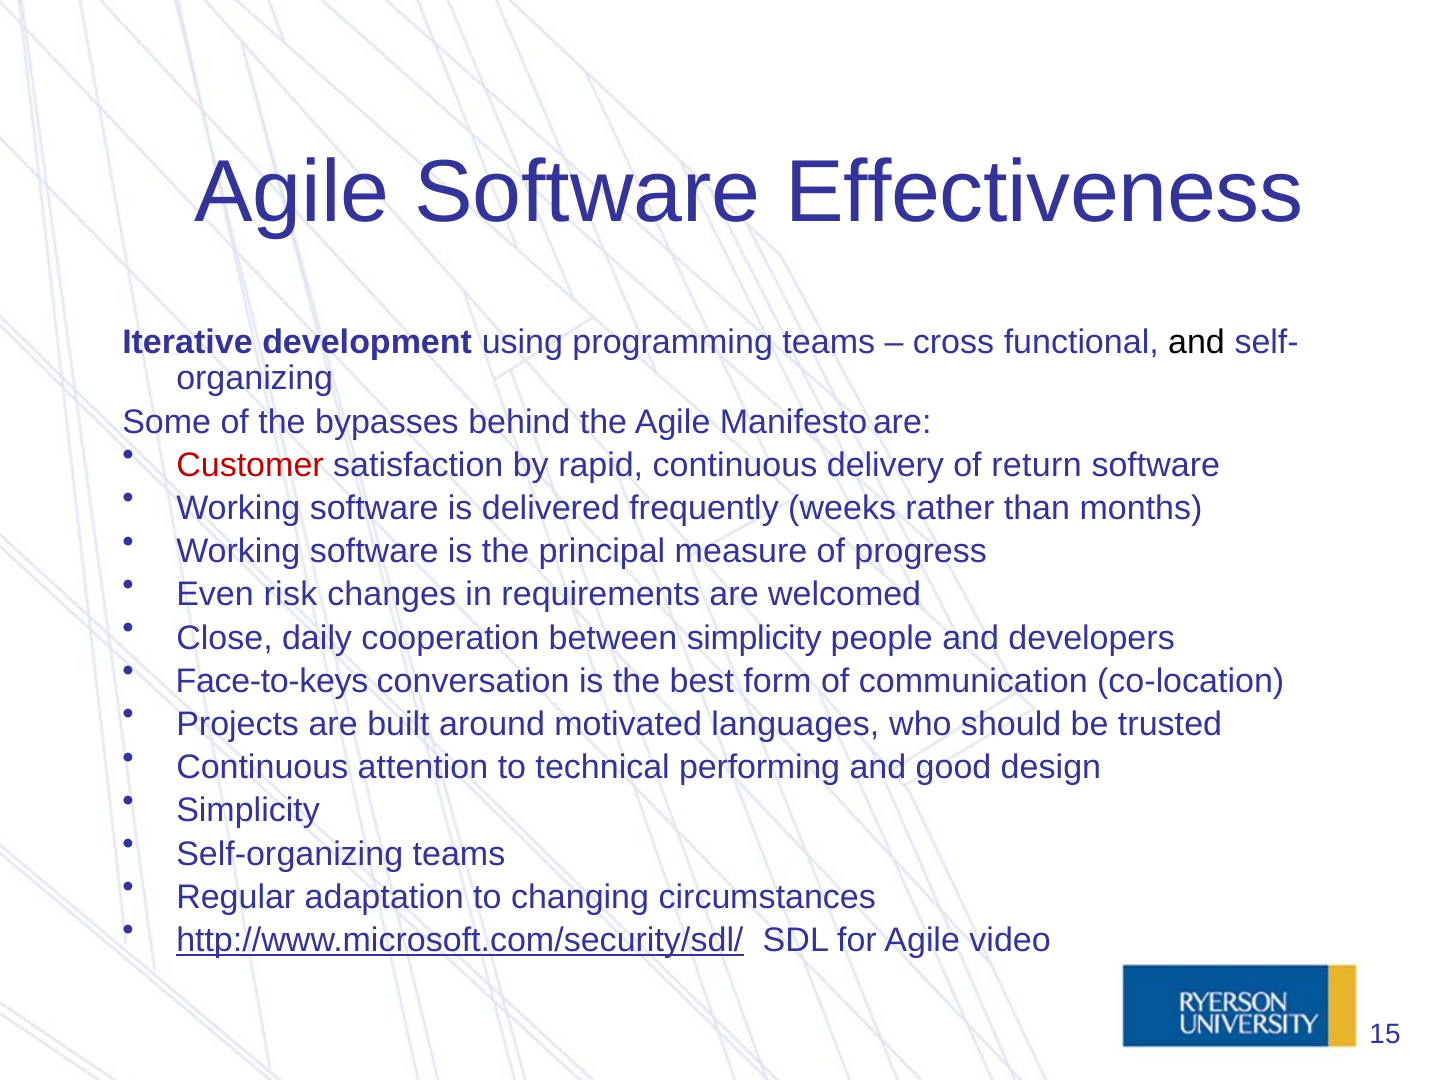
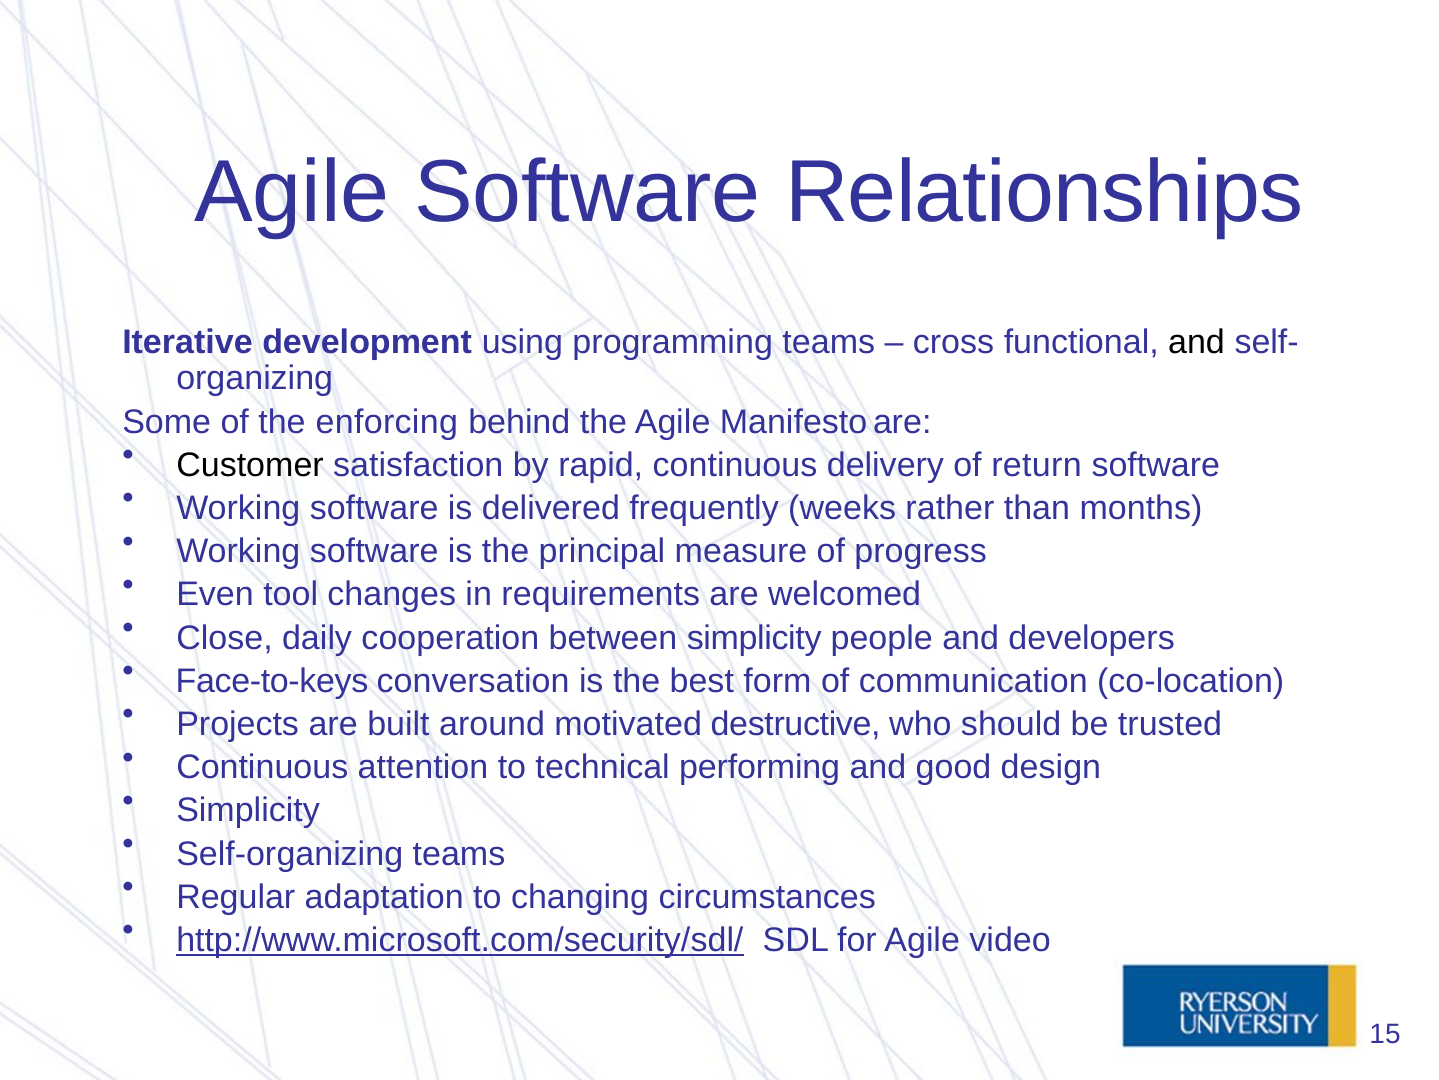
Effectiveness: Effectiveness -> Relationships
bypasses: bypasses -> enforcing
Customer colour: red -> black
risk: risk -> tool
languages: languages -> destructive
